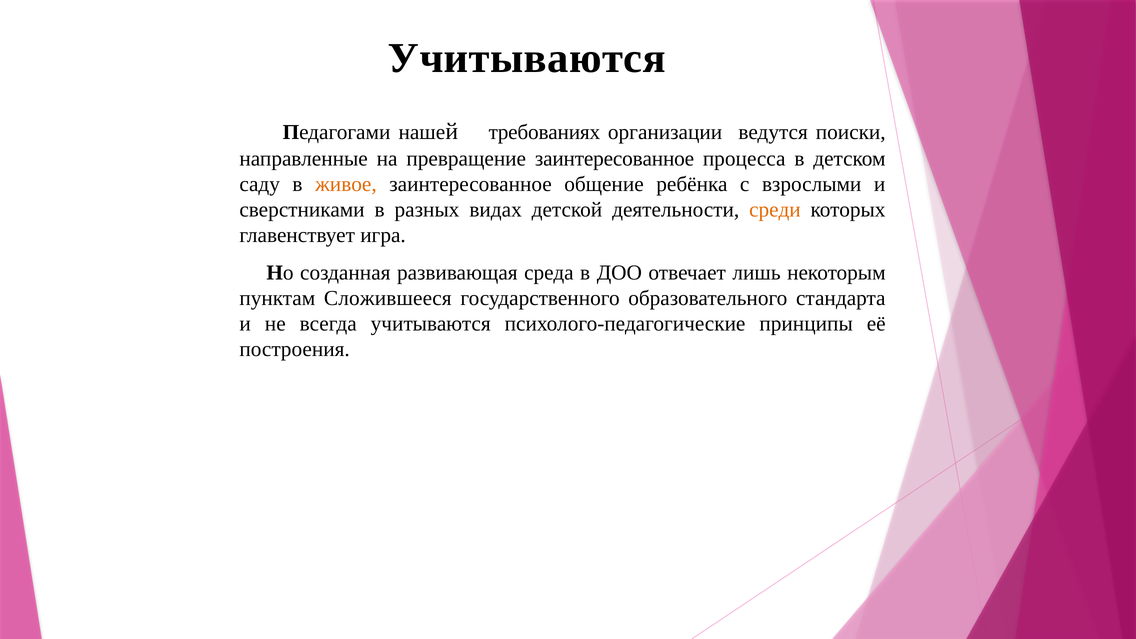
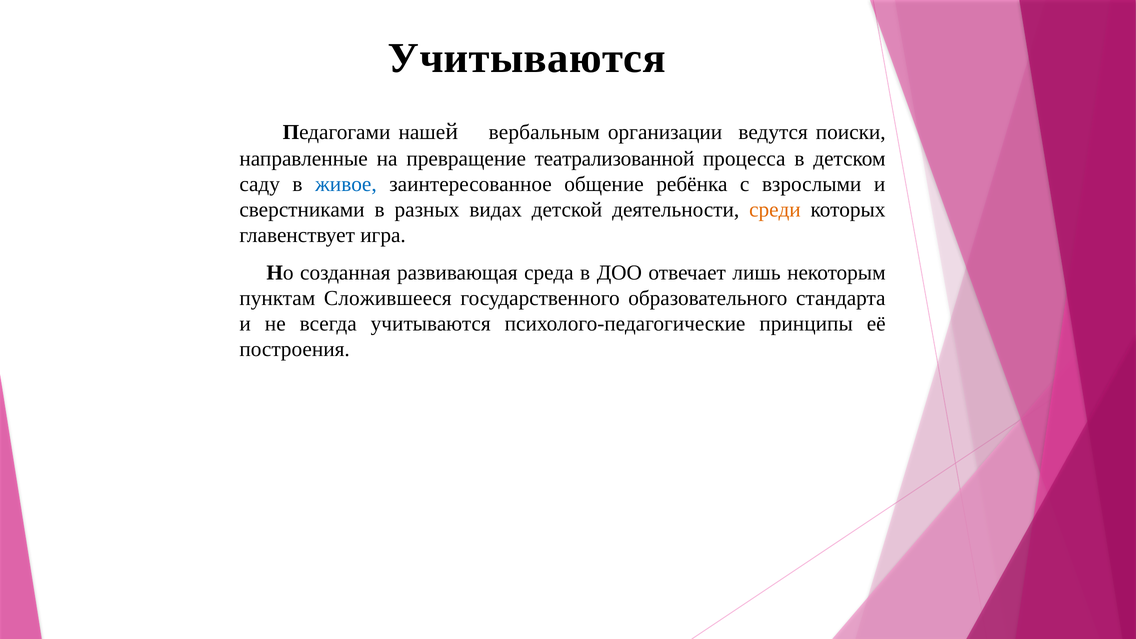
требованиях: требованиях -> вербальным
превращение заинтересованное: заинтересованное -> театрализованной
живое colour: orange -> blue
